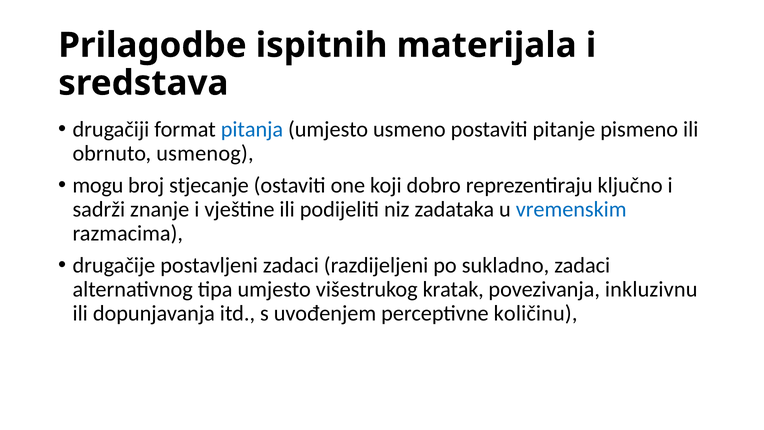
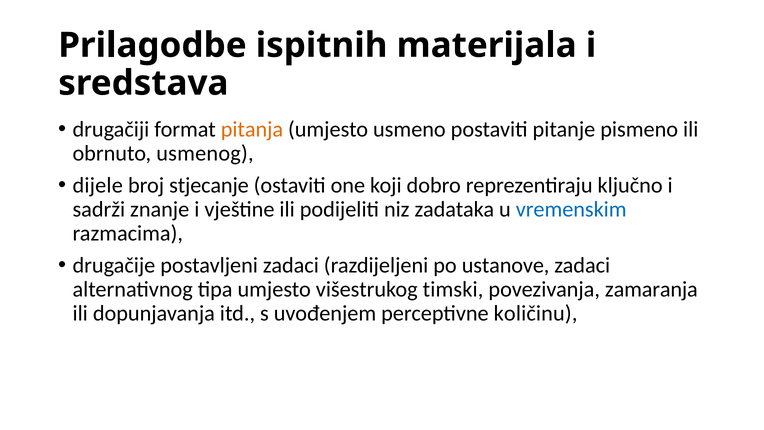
pitanja colour: blue -> orange
mogu: mogu -> dijele
sukladno: sukladno -> ustanove
kratak: kratak -> timski
inkluzivnu: inkluzivnu -> zamaranja
